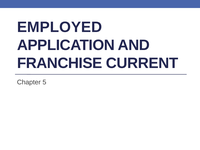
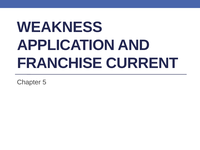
EMPLOYED: EMPLOYED -> WEAKNESS
